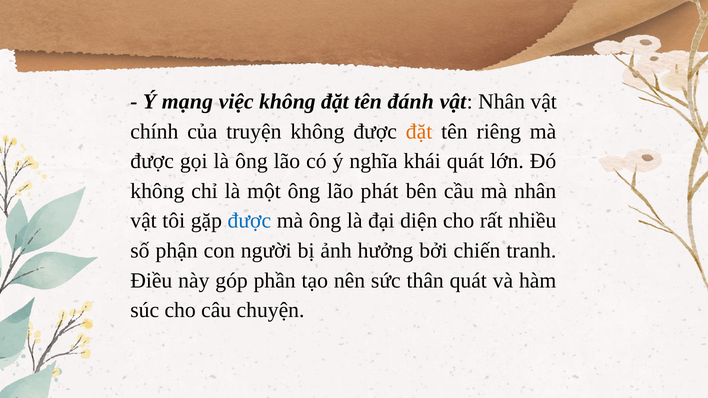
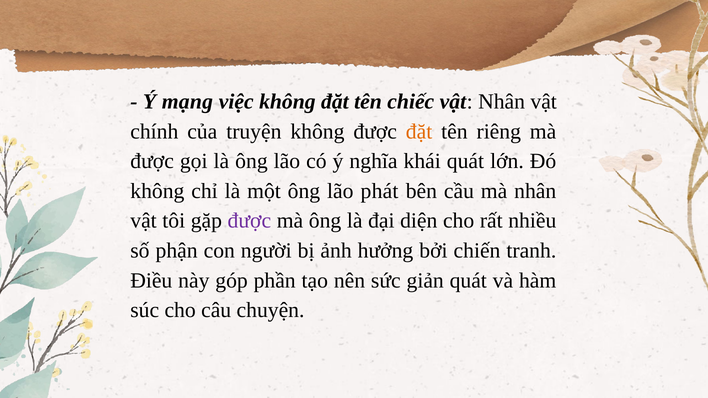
đánh: đánh -> chiếc
được at (249, 221) colour: blue -> purple
thân: thân -> giản
